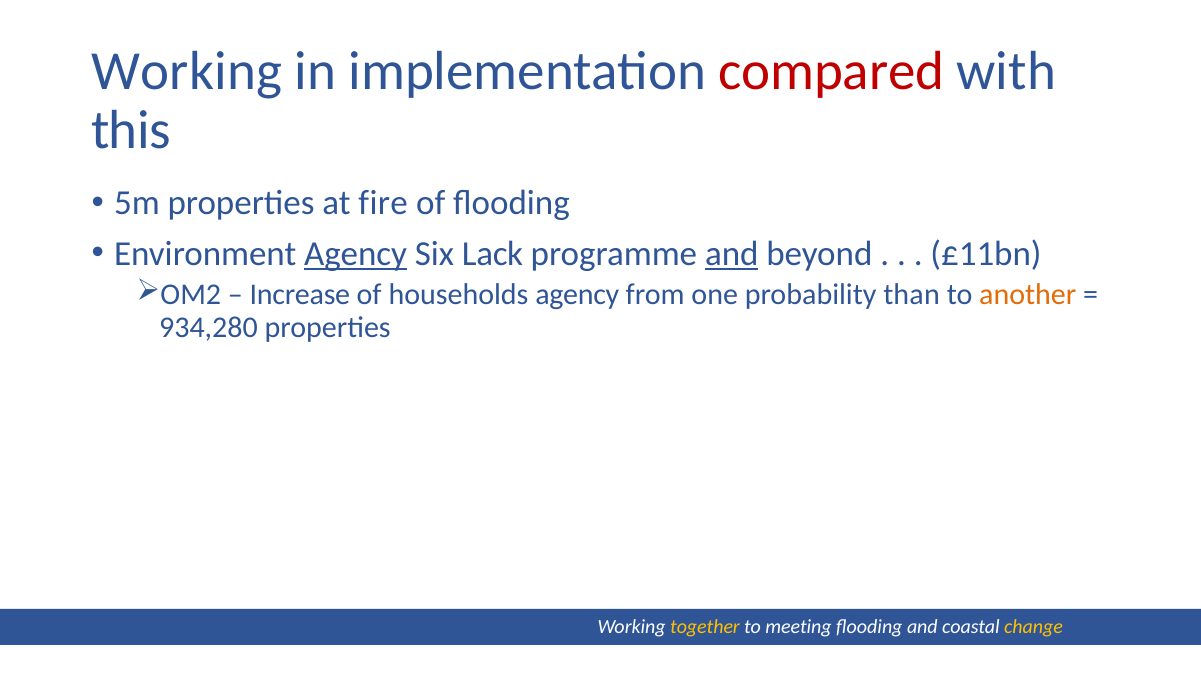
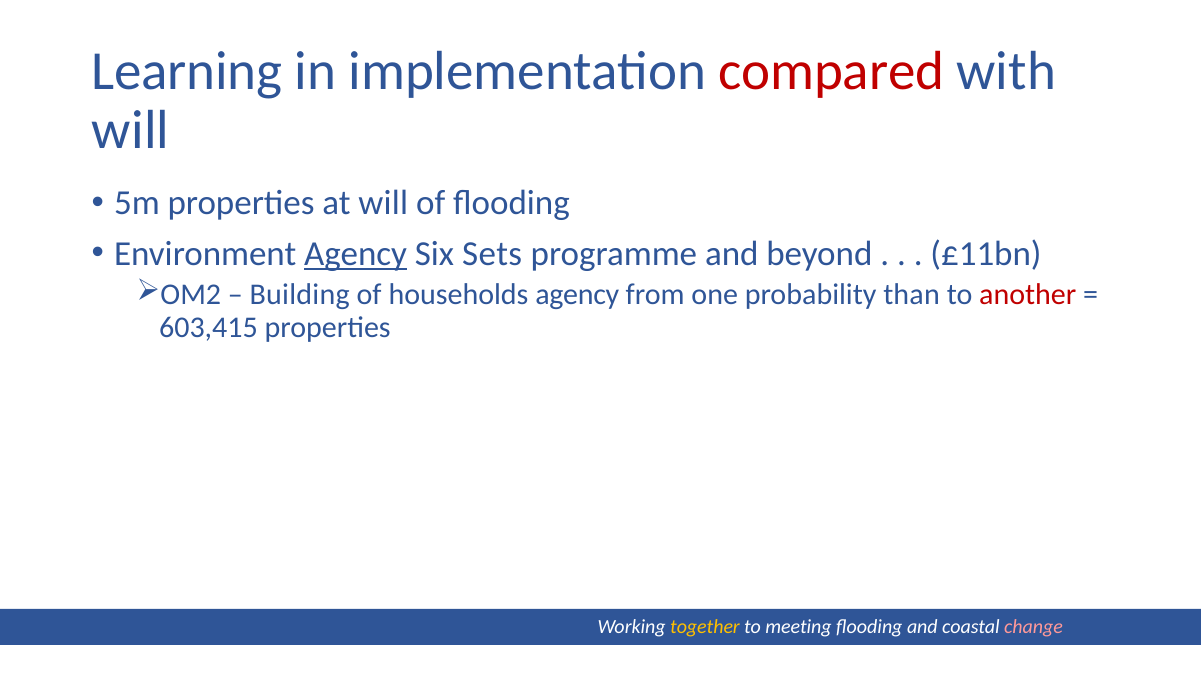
Working at (187, 71): Working -> Learning
this at (131, 131): this -> will
at fire: fire -> will
Lack: Lack -> Sets
and at (732, 253) underline: present -> none
Increase: Increase -> Building
another colour: orange -> red
934,280: 934,280 -> 603,415
change colour: yellow -> pink
